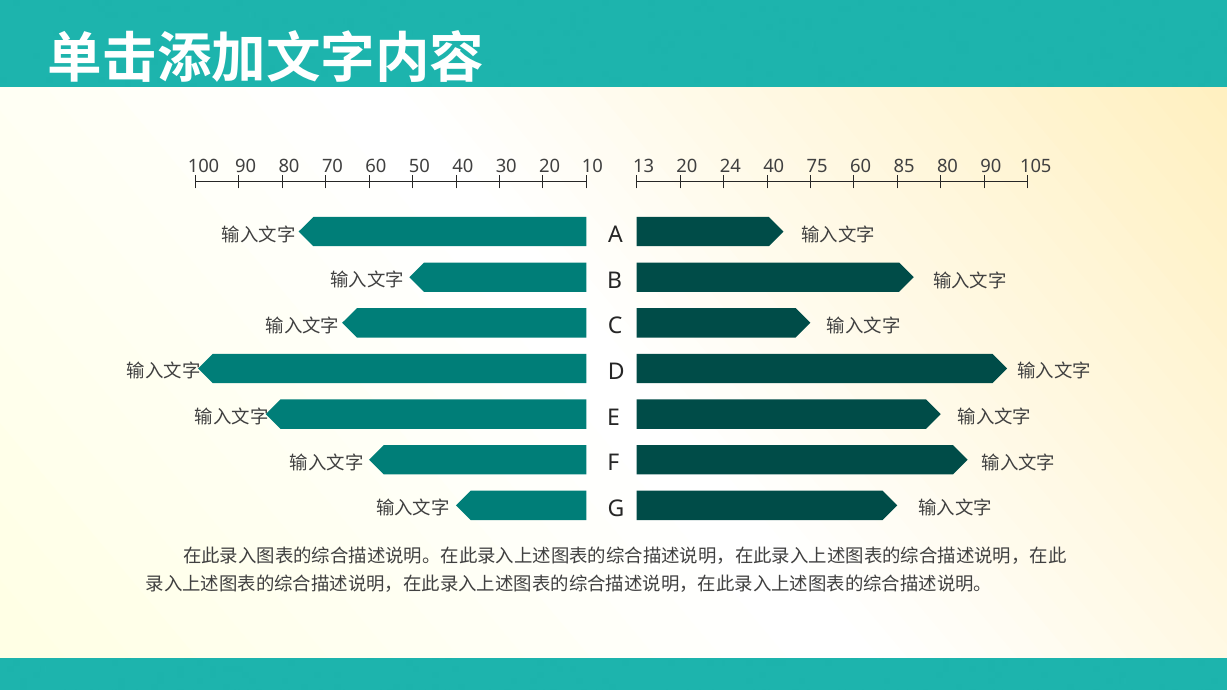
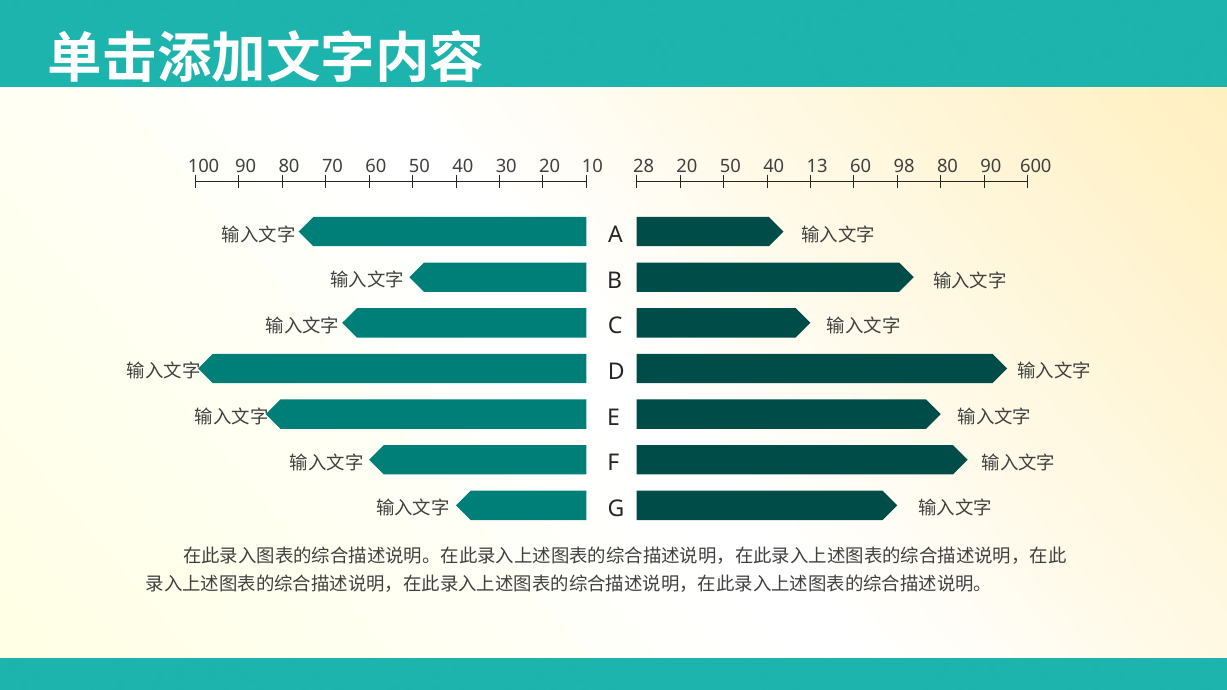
13: 13 -> 28
20 24: 24 -> 50
75: 75 -> 13
85: 85 -> 98
105: 105 -> 600
